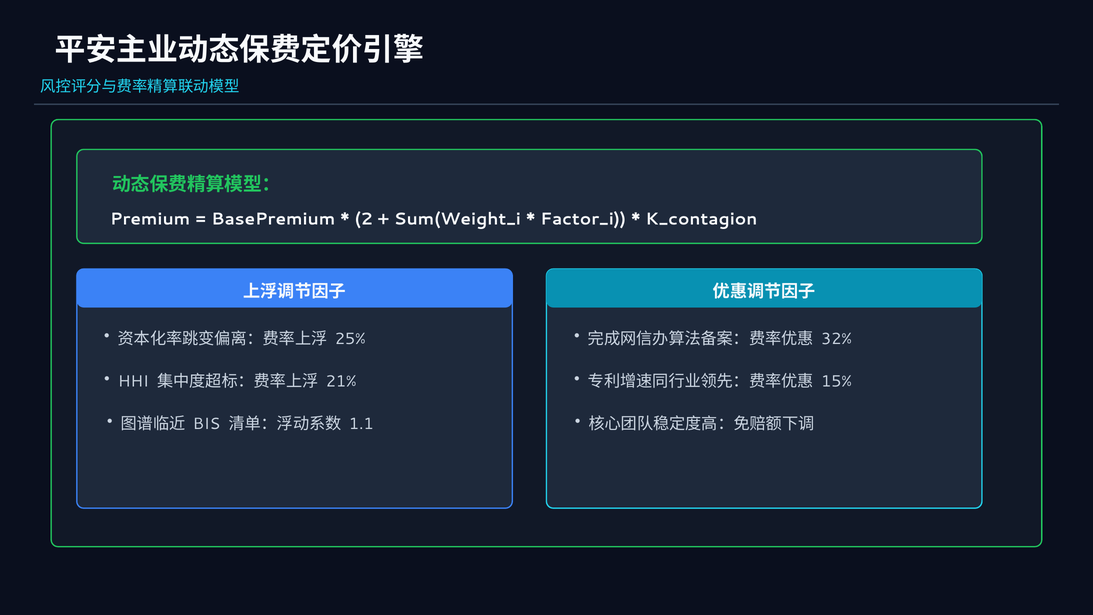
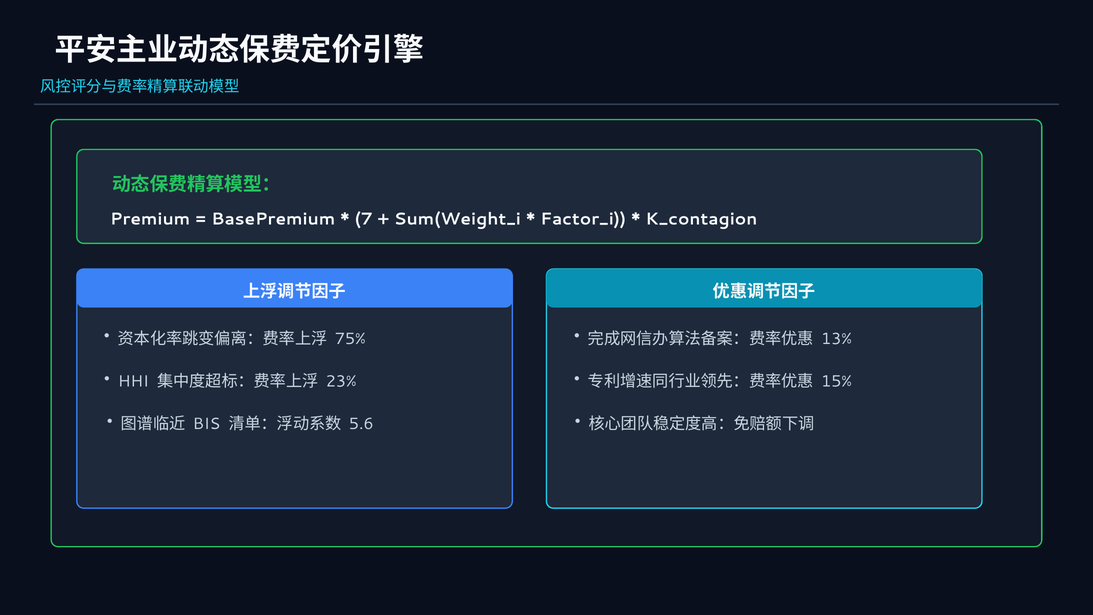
2: 2 -> 7
25%: 25% -> 75%
32%: 32% -> 13%
21%: 21% -> 23%
1.1: 1.1 -> 5.6
